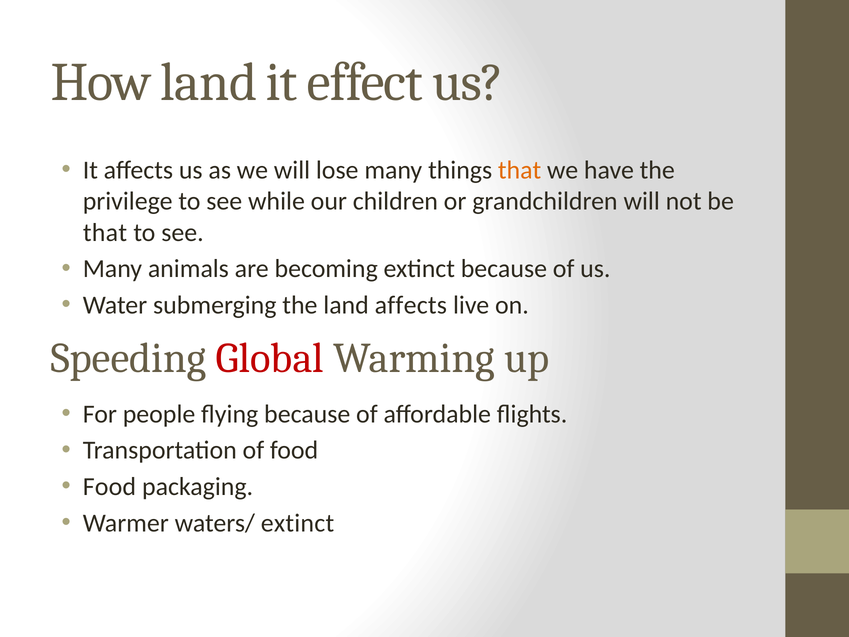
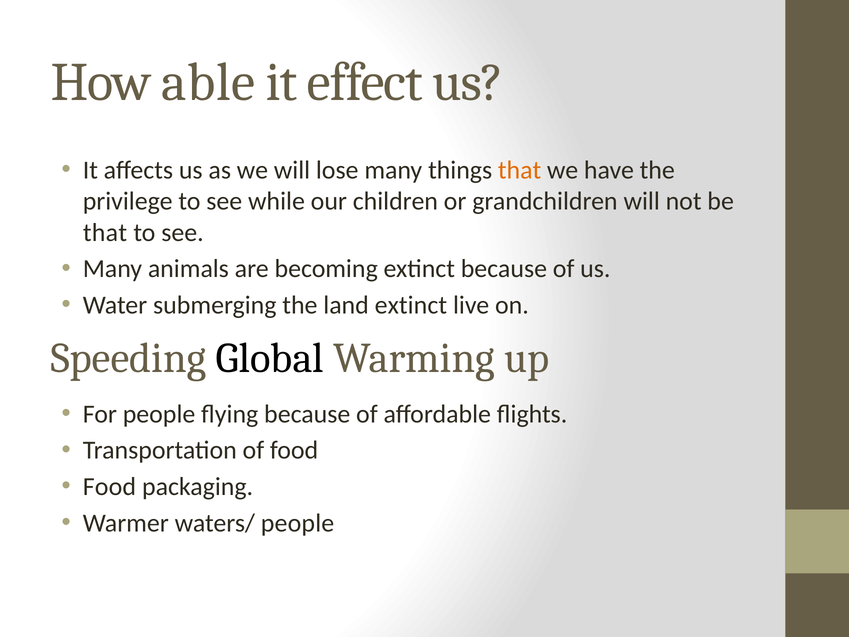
How land: land -> able
land affects: affects -> extinct
Global colour: red -> black
waters/ extinct: extinct -> people
